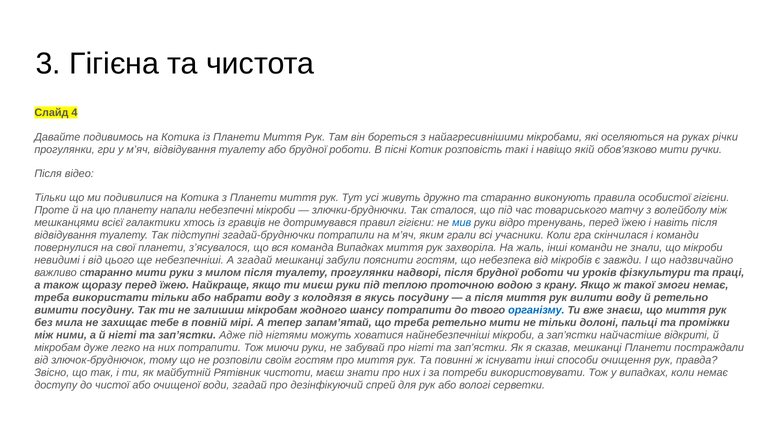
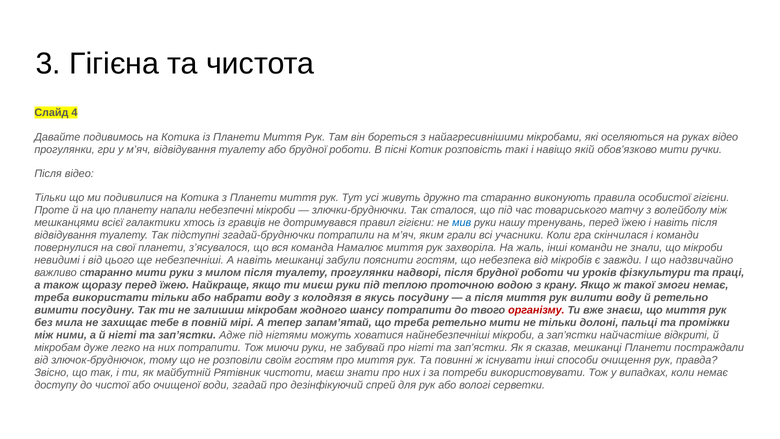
руках річки: річки -> відео
відро: відро -> нашу
команда Випадках: Випадках -> Намалює
А згадай: згадай -> навіть
організму colour: blue -> red
